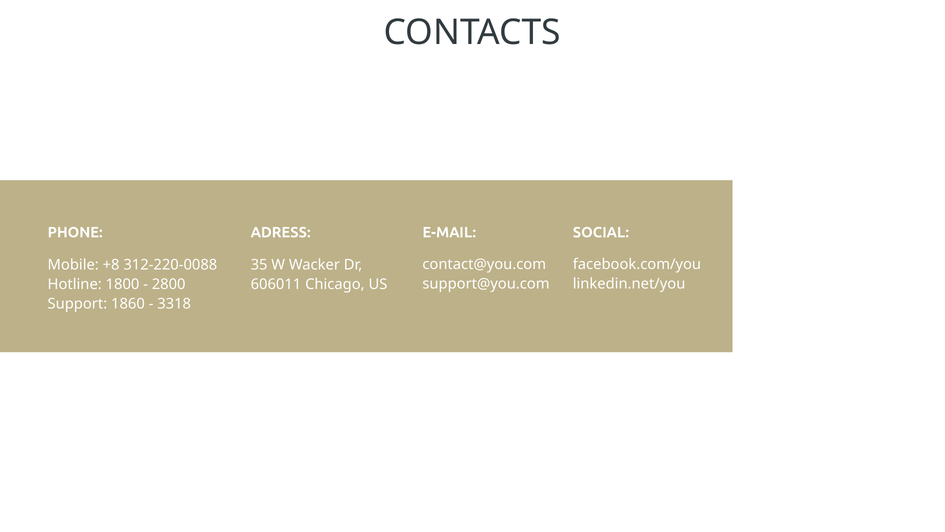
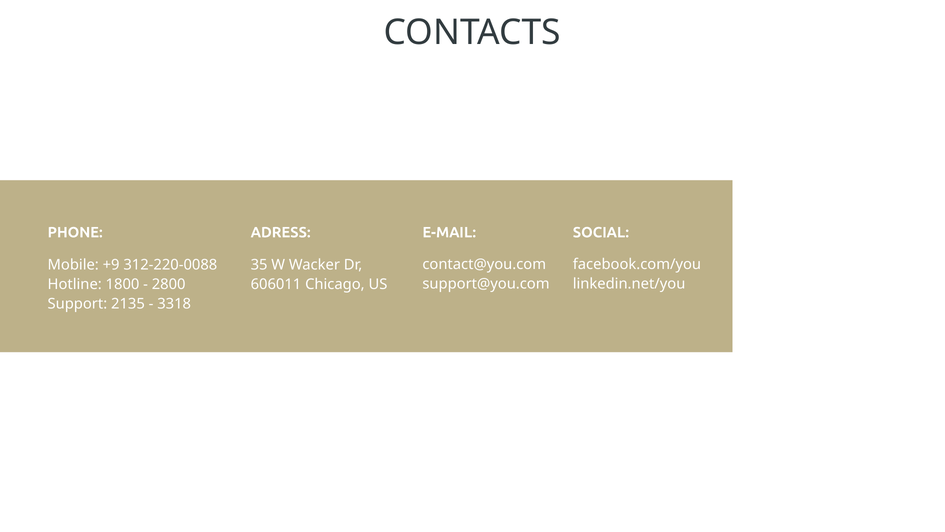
+8: +8 -> +9
1860: 1860 -> 2135
